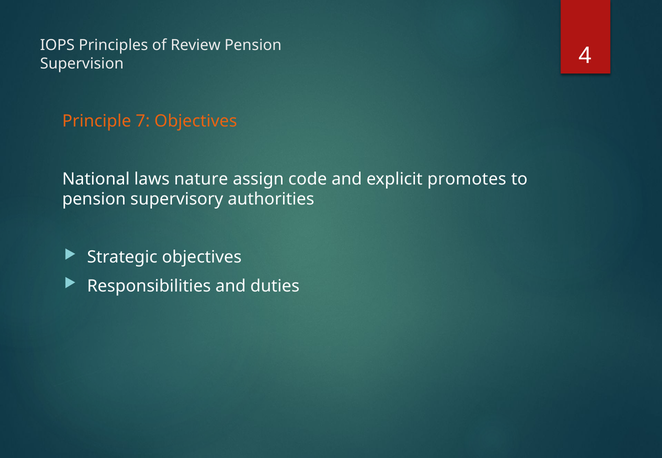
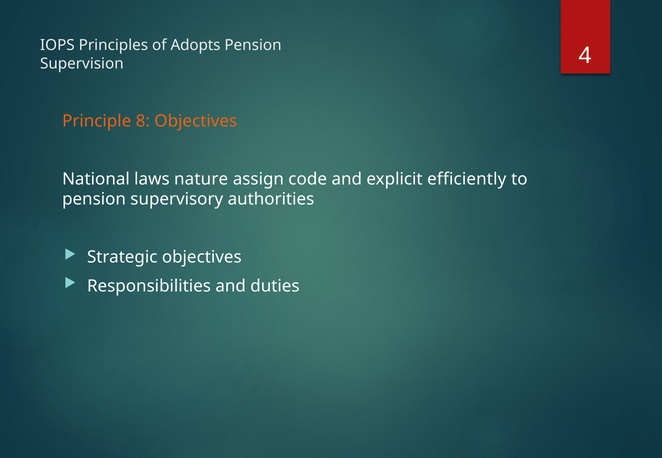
Review: Review -> Adopts
7: 7 -> 8
promotes: promotes -> efficiently
